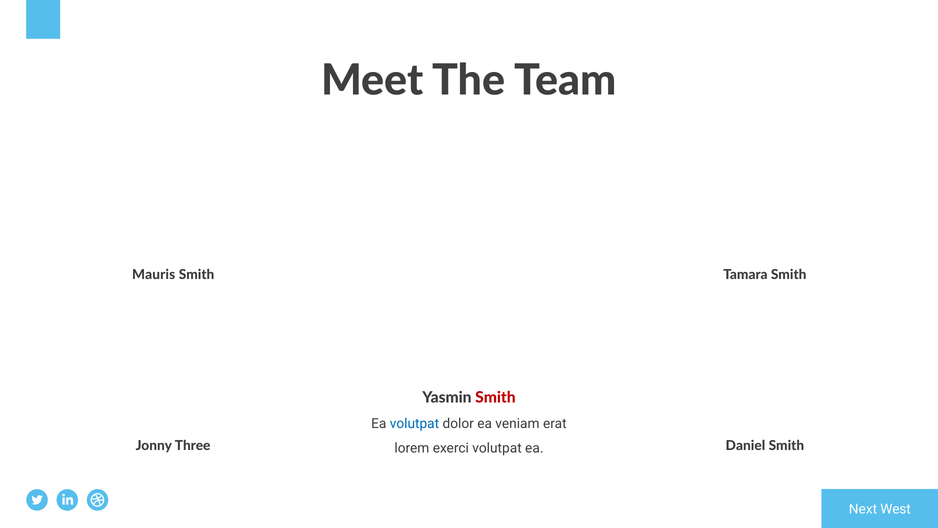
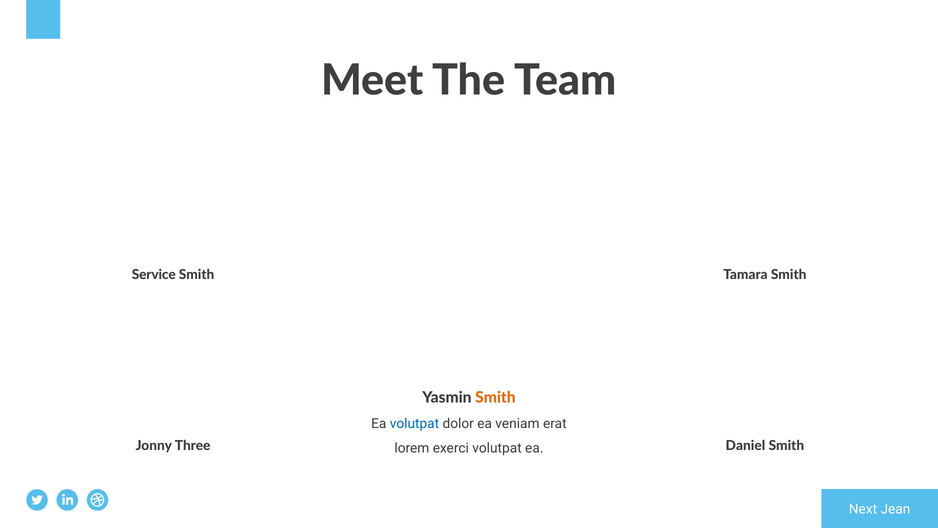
Mauris: Mauris -> Service
Smith at (495, 397) colour: red -> orange
West: West -> Jean
